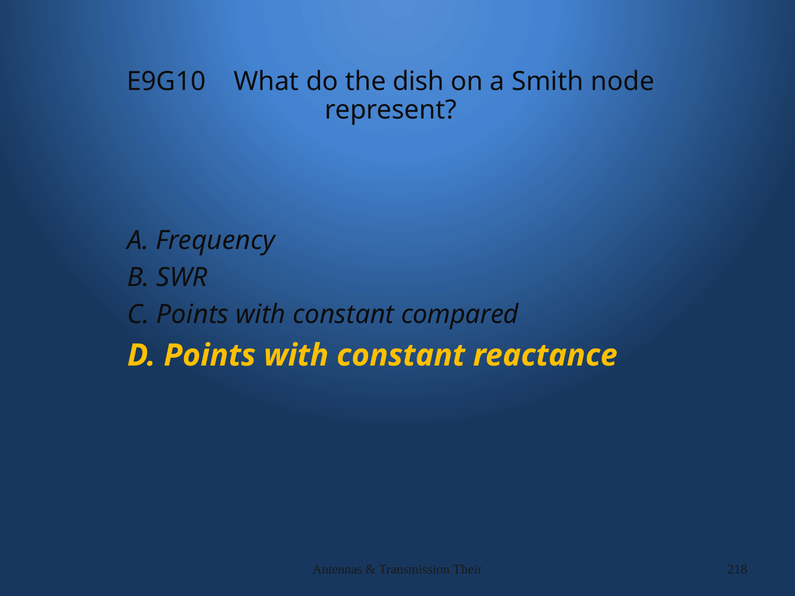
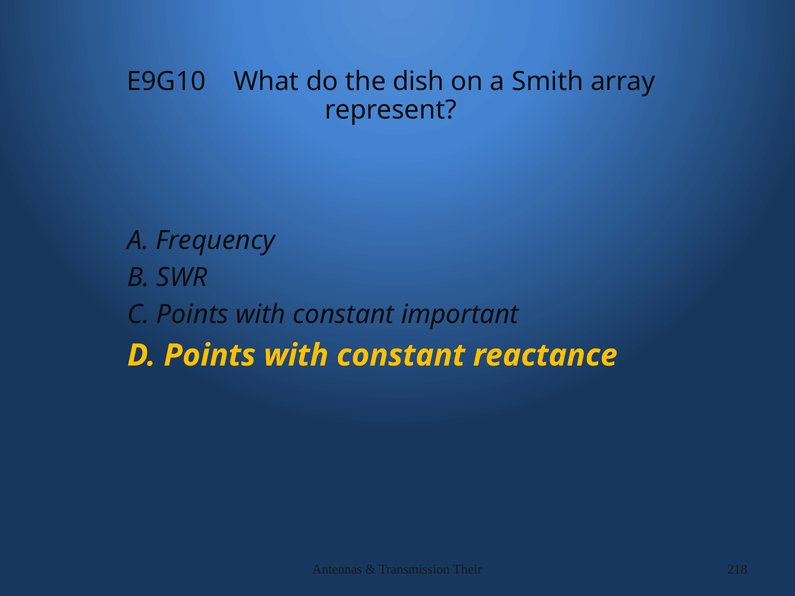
node: node -> array
compared: compared -> important
